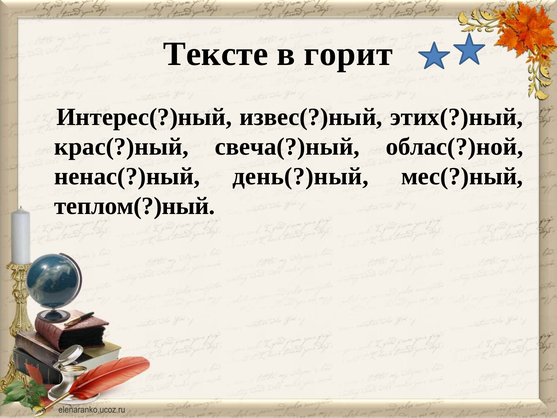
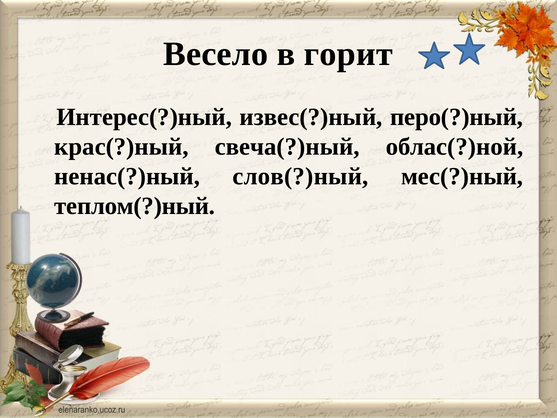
Тексте: Тексте -> Весело
этих(?)ный: этих(?)ный -> перо(?)ный
день(?)ный: день(?)ный -> слов(?)ный
